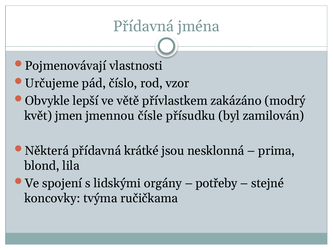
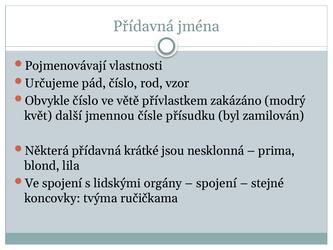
Obvykle lepší: lepší -> číslo
jmen: jmen -> další
potřeby at (217, 183): potřeby -> spojení
